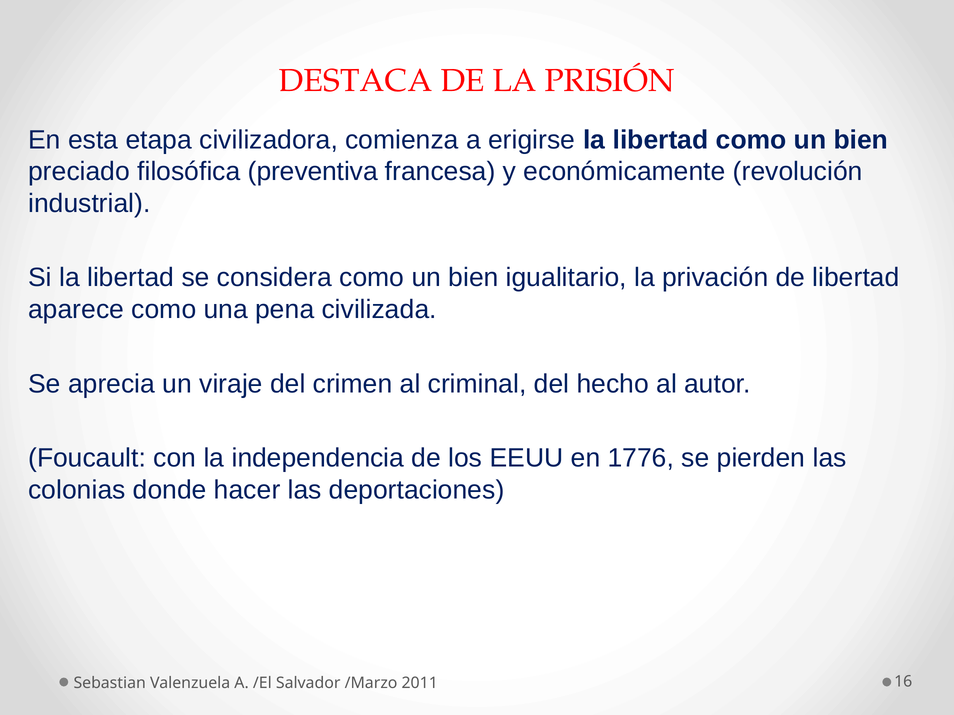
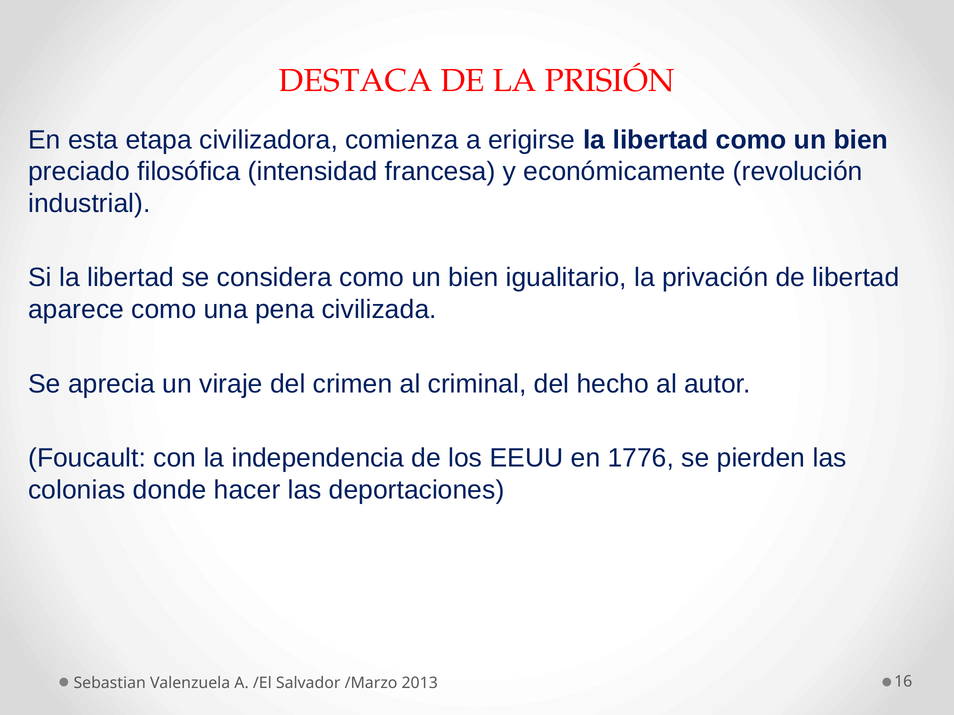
preventiva: preventiva -> intensidad
2011: 2011 -> 2013
